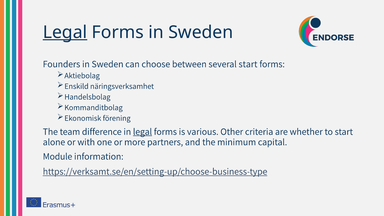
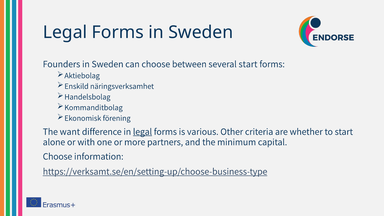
Legal at (65, 32) underline: present -> none
team: team -> want
Module at (58, 156): Module -> Choose
